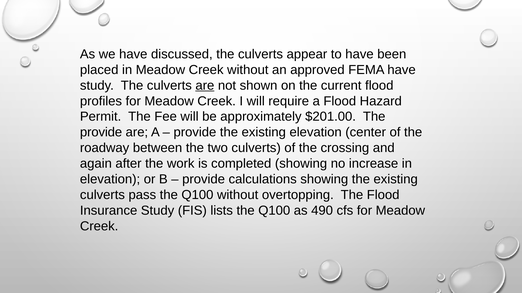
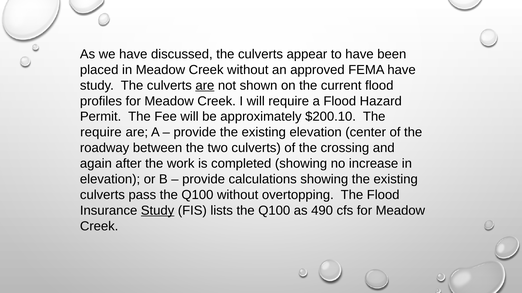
$201.00: $201.00 -> $200.10
provide at (101, 133): provide -> require
Study at (158, 211) underline: none -> present
